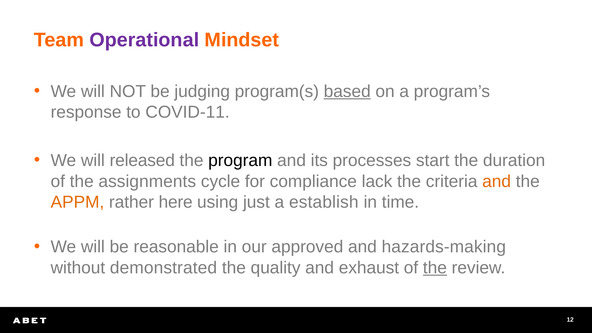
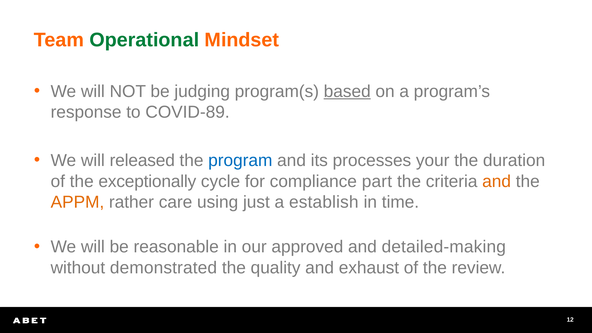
Operational colour: purple -> green
COVID-11: COVID-11 -> COVID-89
program colour: black -> blue
start: start -> your
assignments: assignments -> exceptionally
lack: lack -> part
here: here -> care
hazards-making: hazards-making -> detailed-making
the at (435, 268) underline: present -> none
